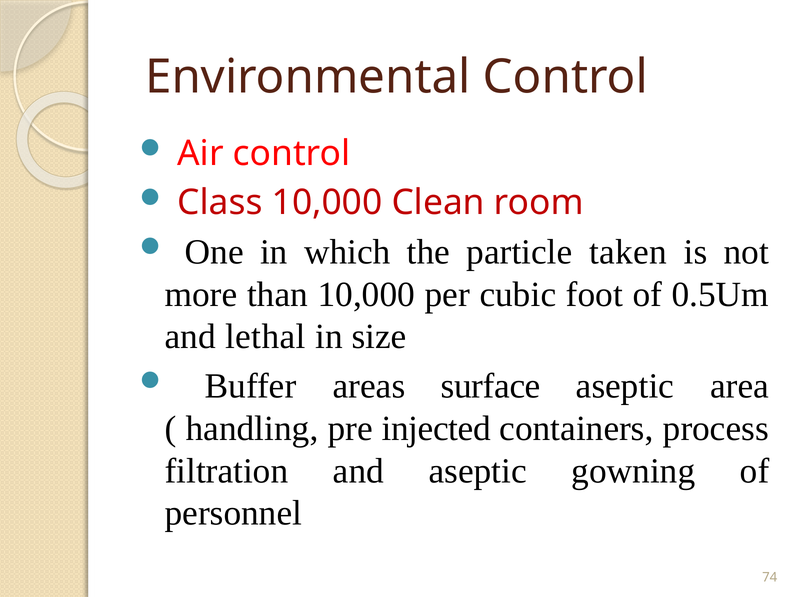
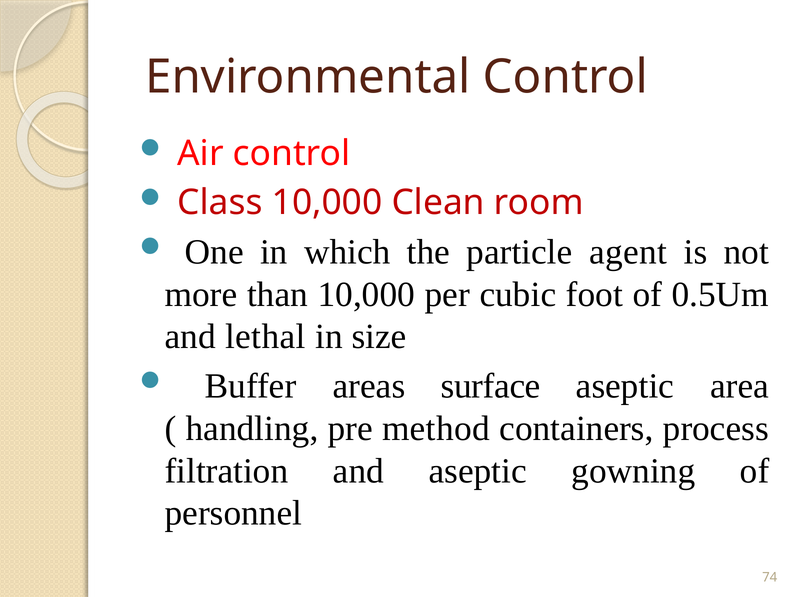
taken: taken -> agent
injected: injected -> method
